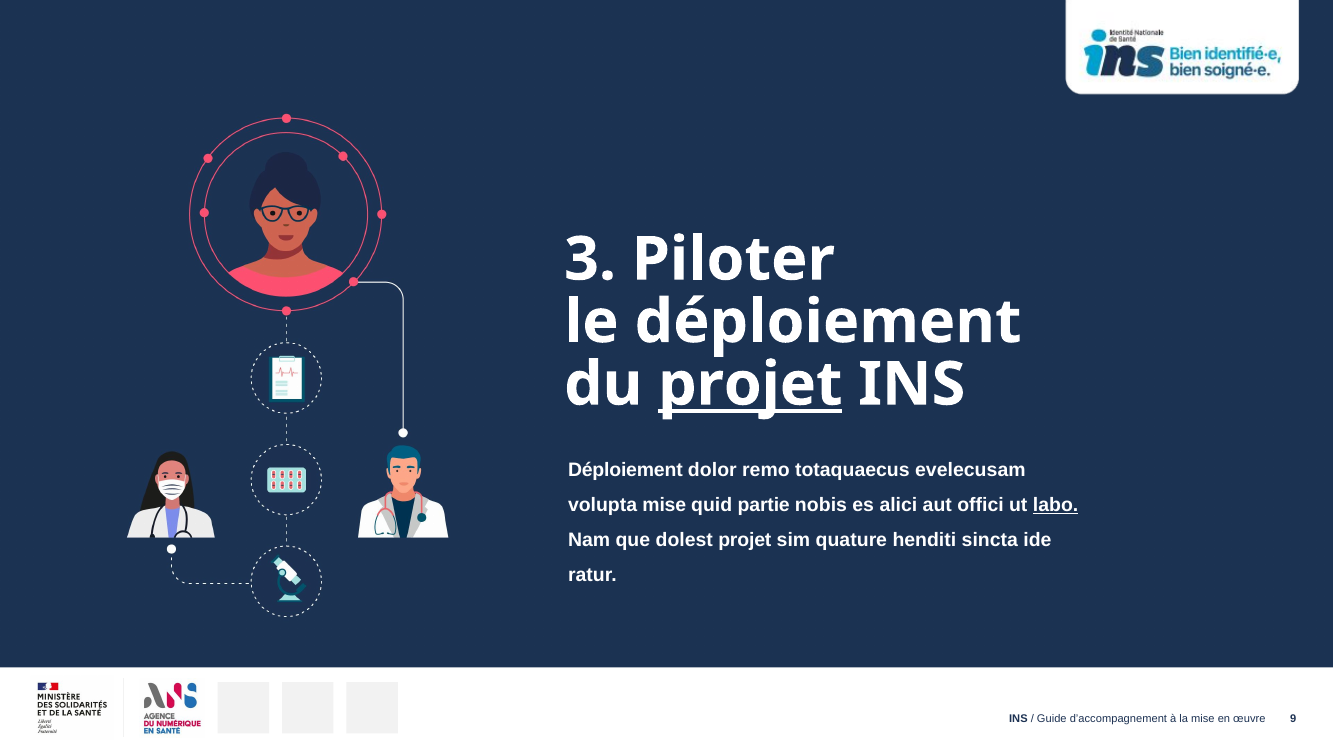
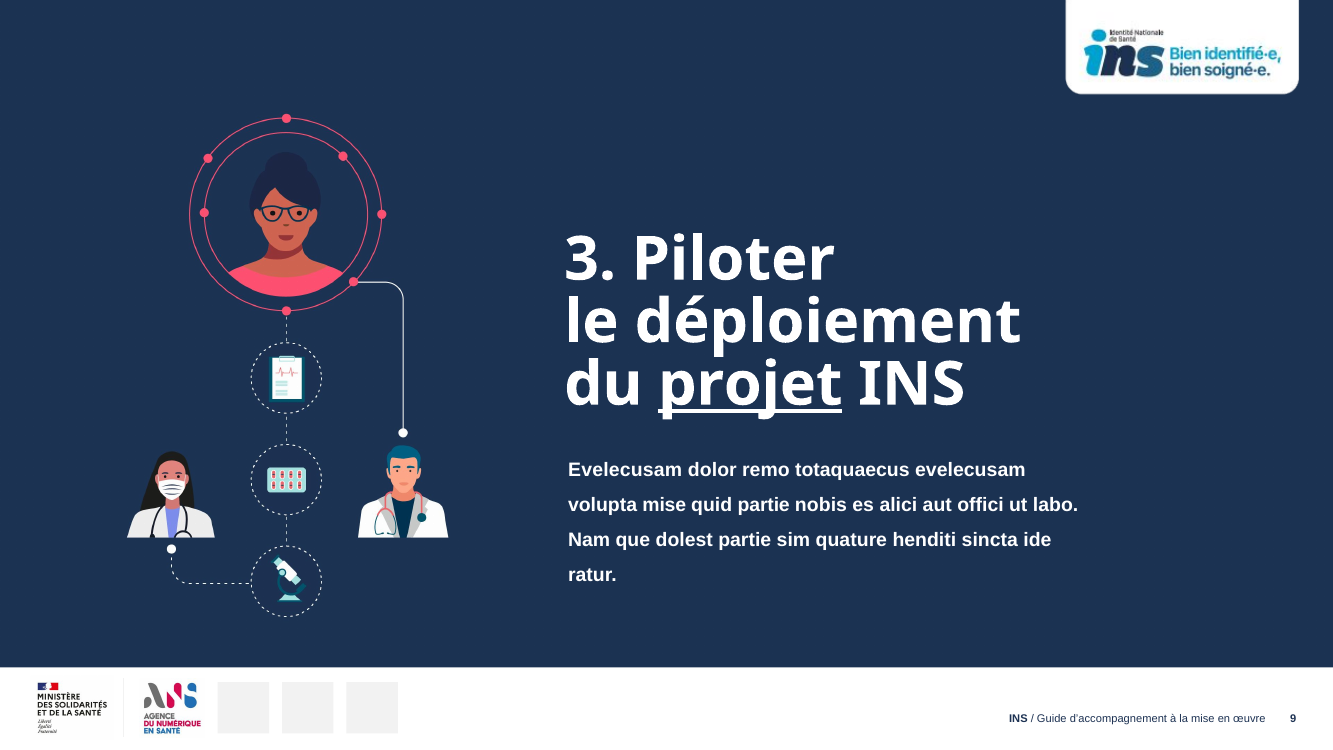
Déploiement at (625, 470): Déploiement -> Evelecusam
labo underline: present -> none
dolest projet: projet -> partie
